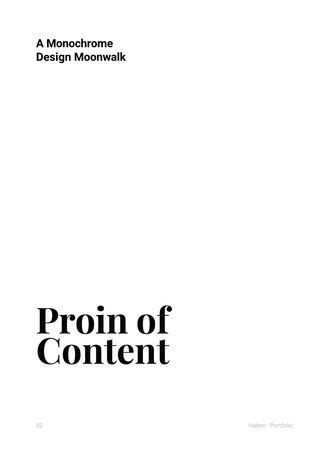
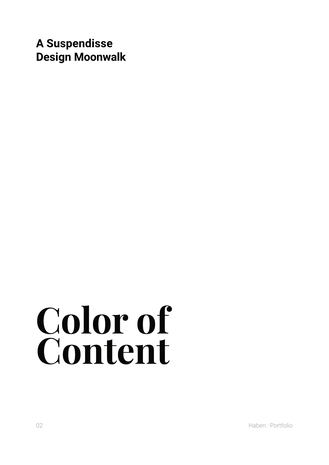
Monochrome: Monochrome -> Suspendisse
Proin: Proin -> Color
